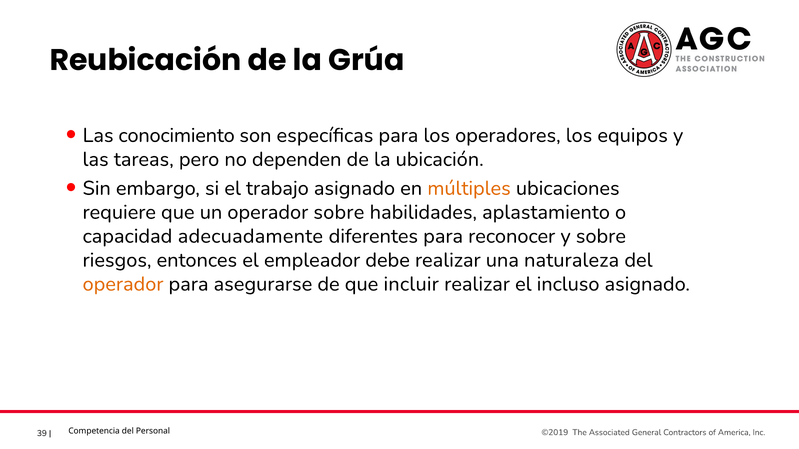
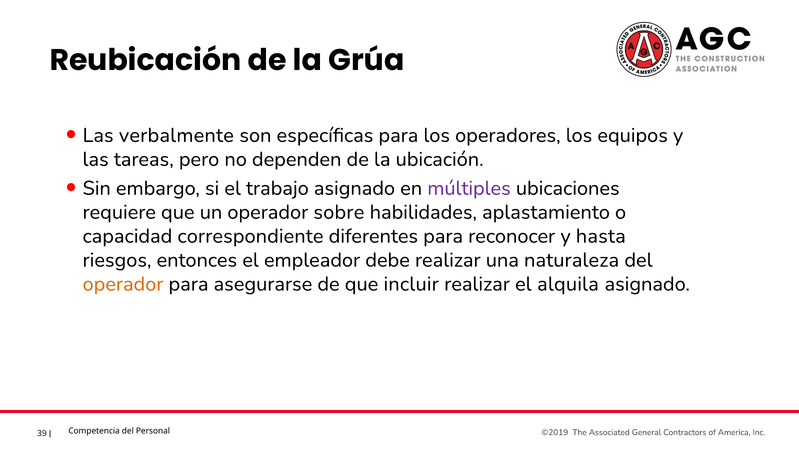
conocimiento: conocimiento -> verbalmente
múltiples colour: orange -> purple
adecuadamente: adecuadamente -> correspondiente
y sobre: sobre -> hasta
incluso: incluso -> alquila
